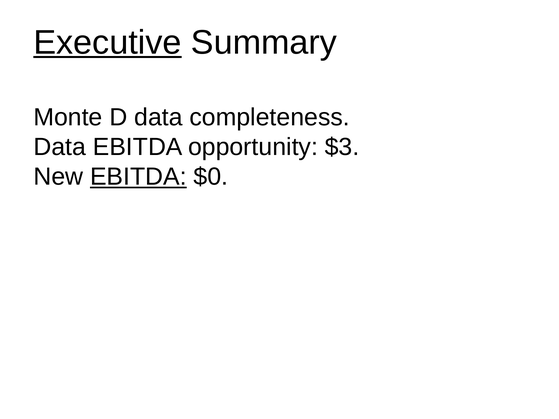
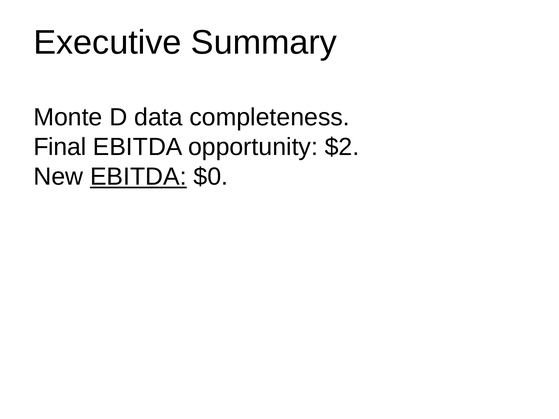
Executive underline: present -> none
Data at (60, 147): Data -> Final
$3: $3 -> $2
